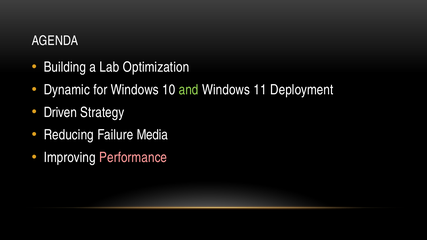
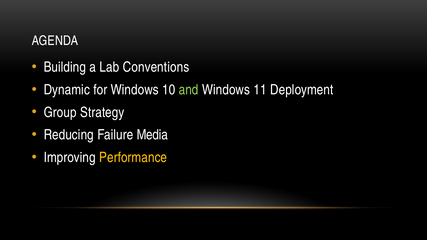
Optimization: Optimization -> Conventions
Driven: Driven -> Group
Performance colour: pink -> yellow
